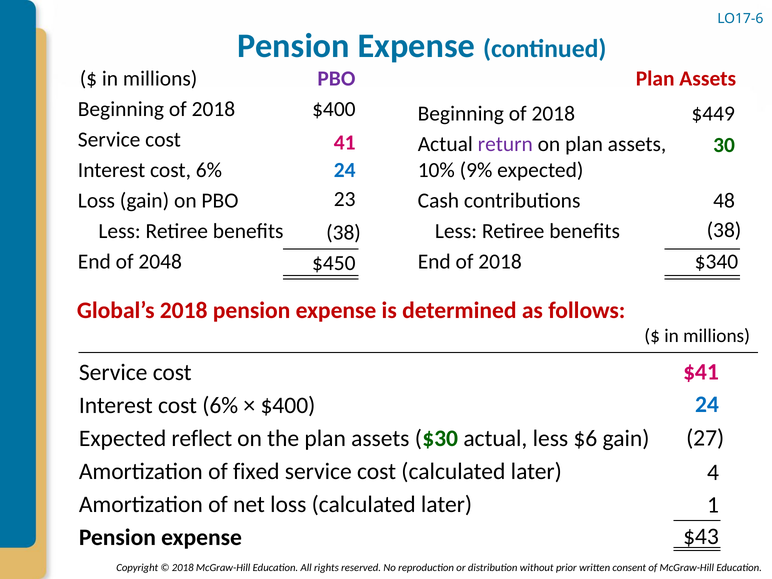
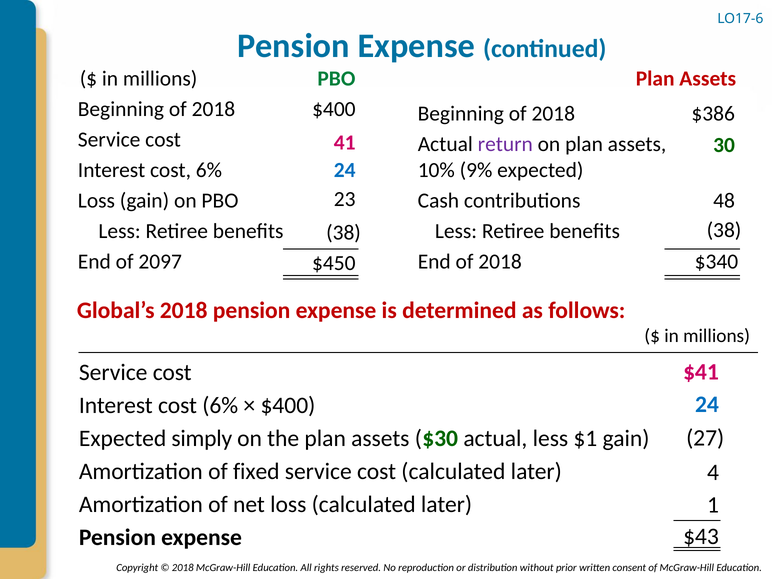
PBO at (336, 79) colour: purple -> green
$449: $449 -> $386
2048: 2048 -> 2097
reflect: reflect -> simply
$6: $6 -> $1
